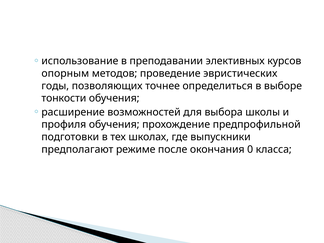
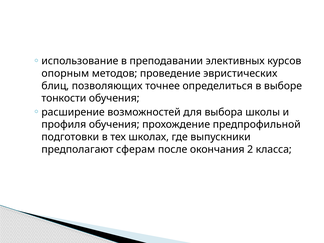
годы: годы -> блиц
режиме: режиме -> сферам
0: 0 -> 2
